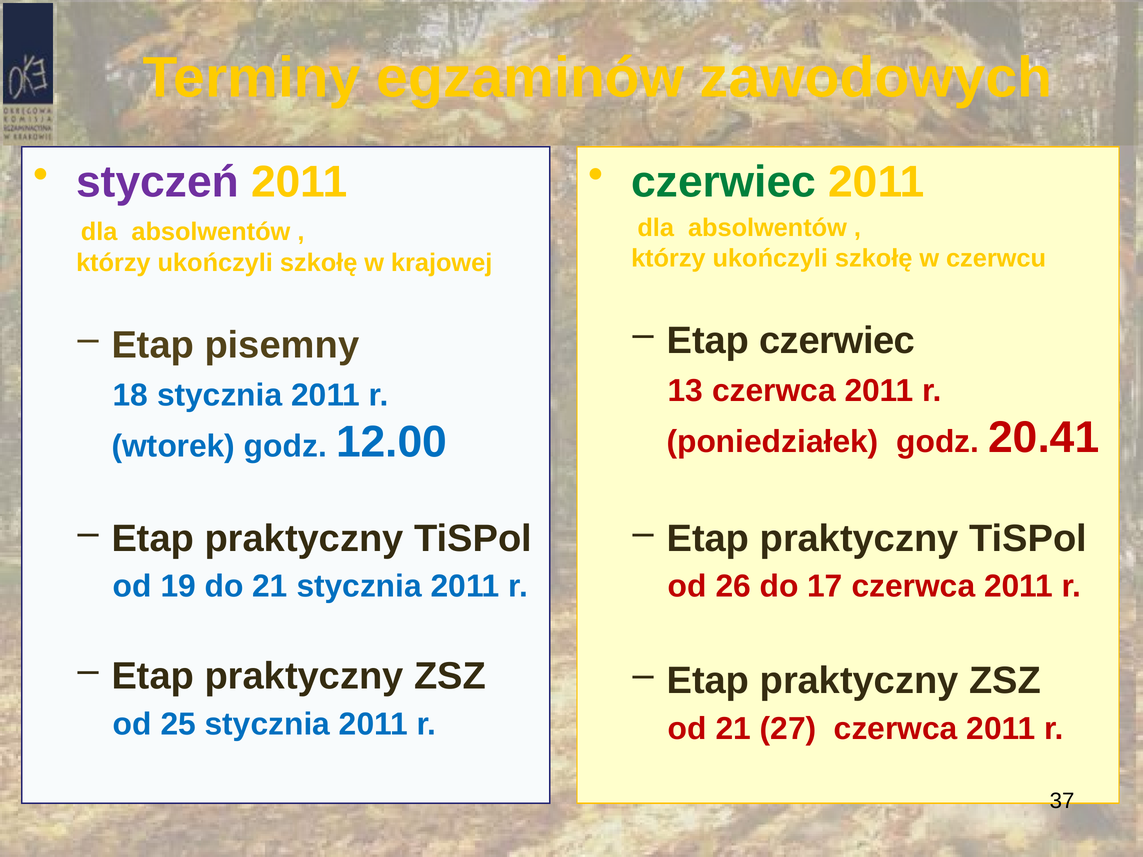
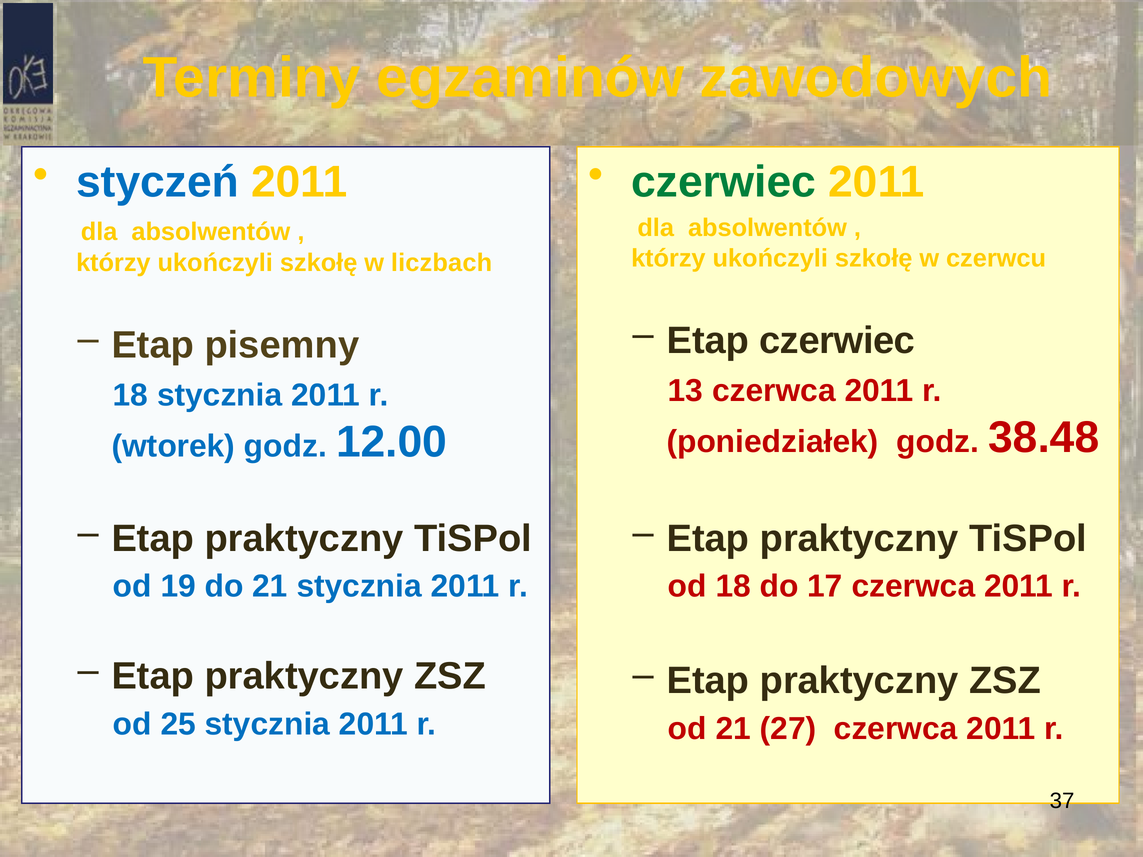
styczeń colour: purple -> blue
krajowej: krajowej -> liczbach
20.41: 20.41 -> 38.48
od 26: 26 -> 18
